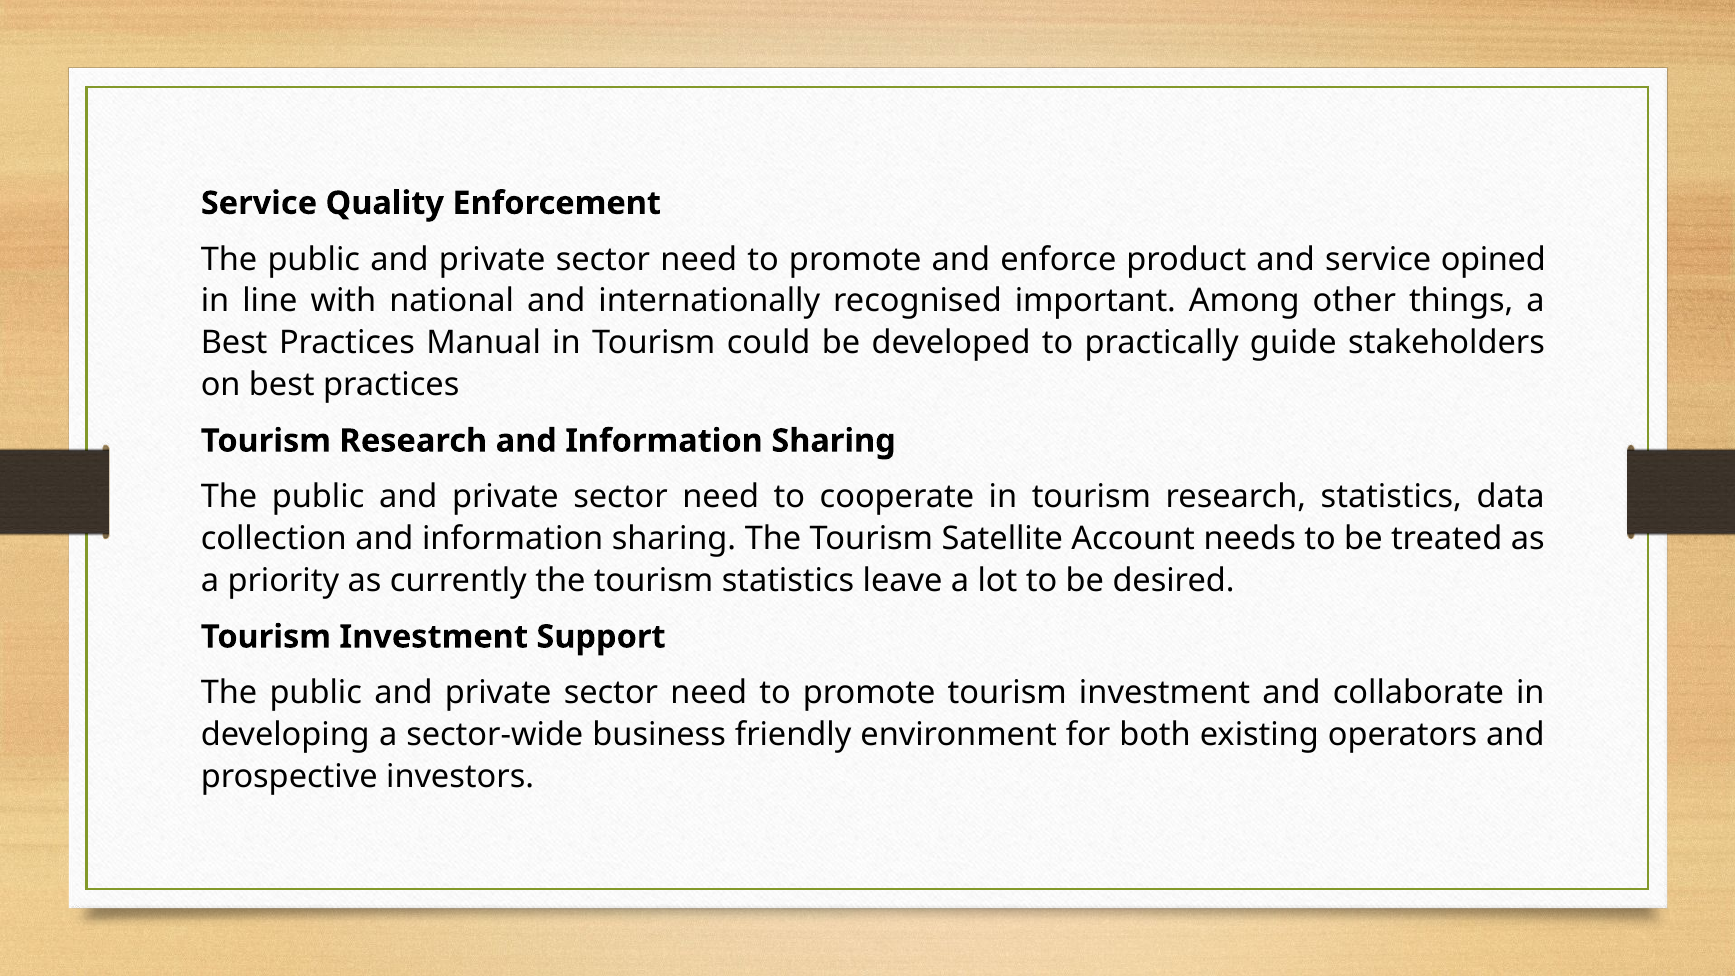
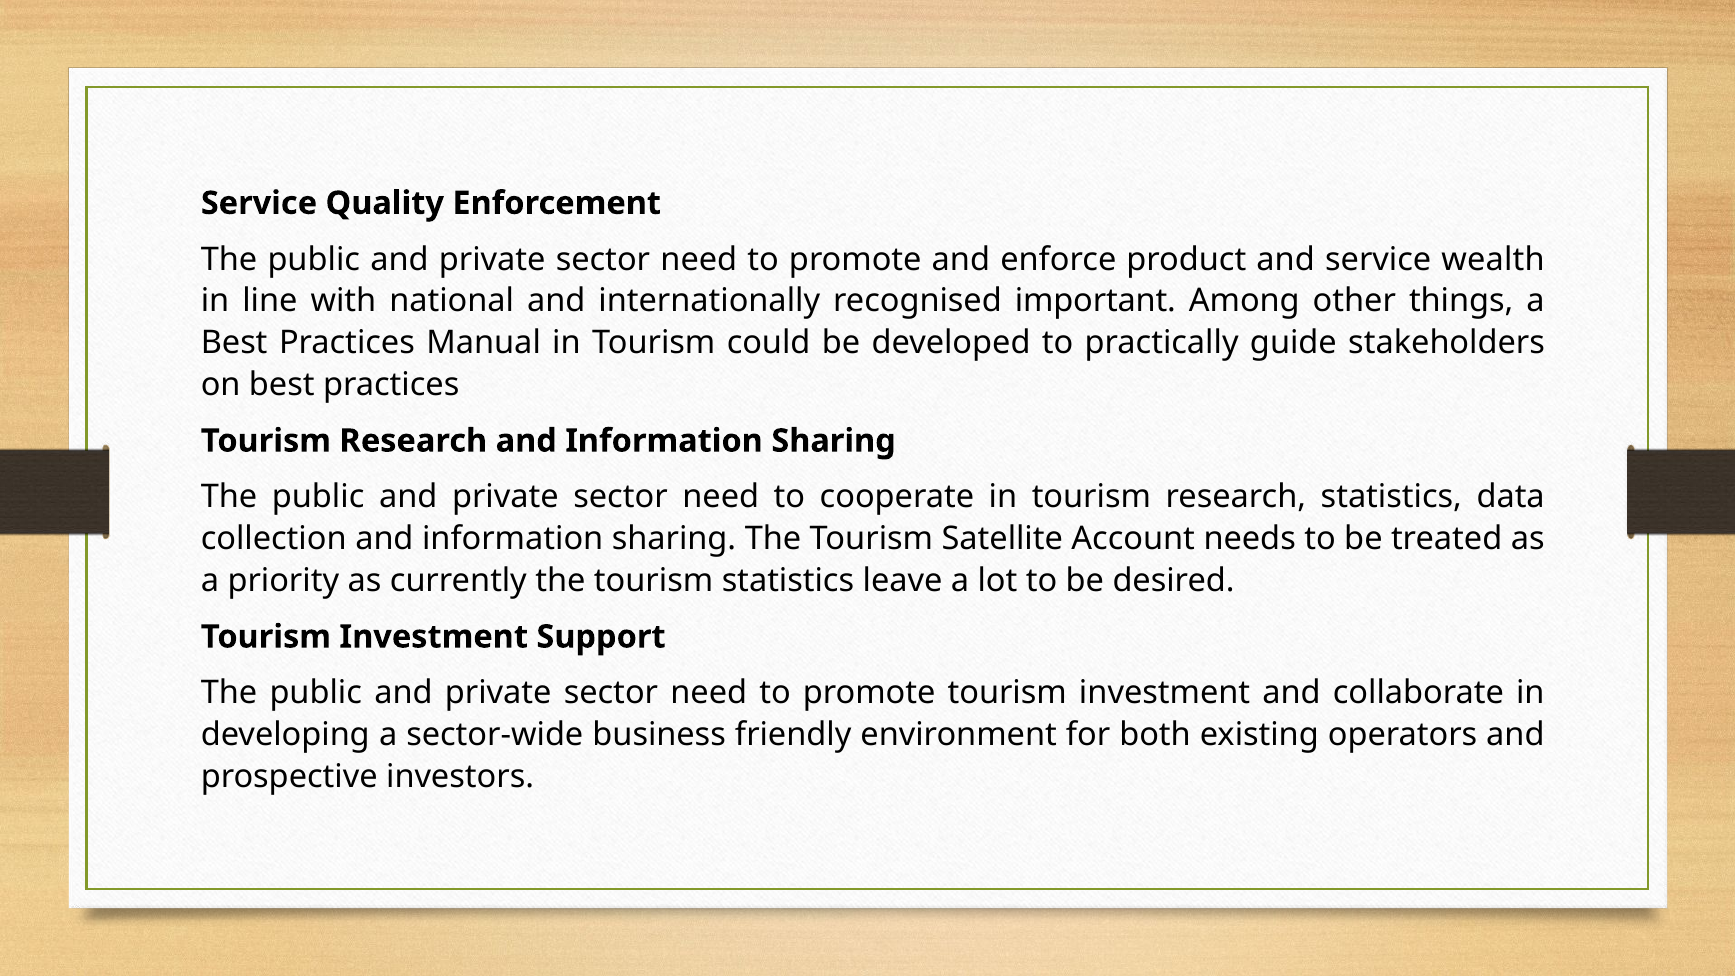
opined: opined -> wealth
